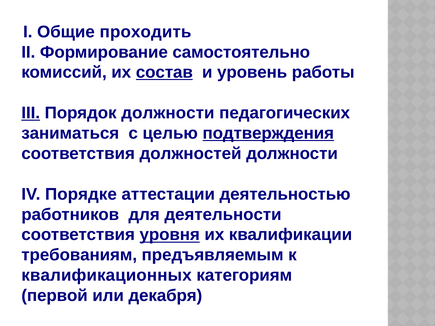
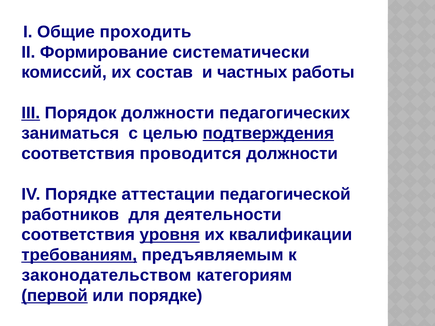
самостоятельно: самостоятельно -> систематически
состав underline: present -> none
уровень: уровень -> частных
должностей: должностей -> проводится
деятельностью: деятельностью -> педагогической
требованиям underline: none -> present
квалификационных: квалификационных -> законодательством
первой underline: none -> present
или декабря: декабря -> порядке
